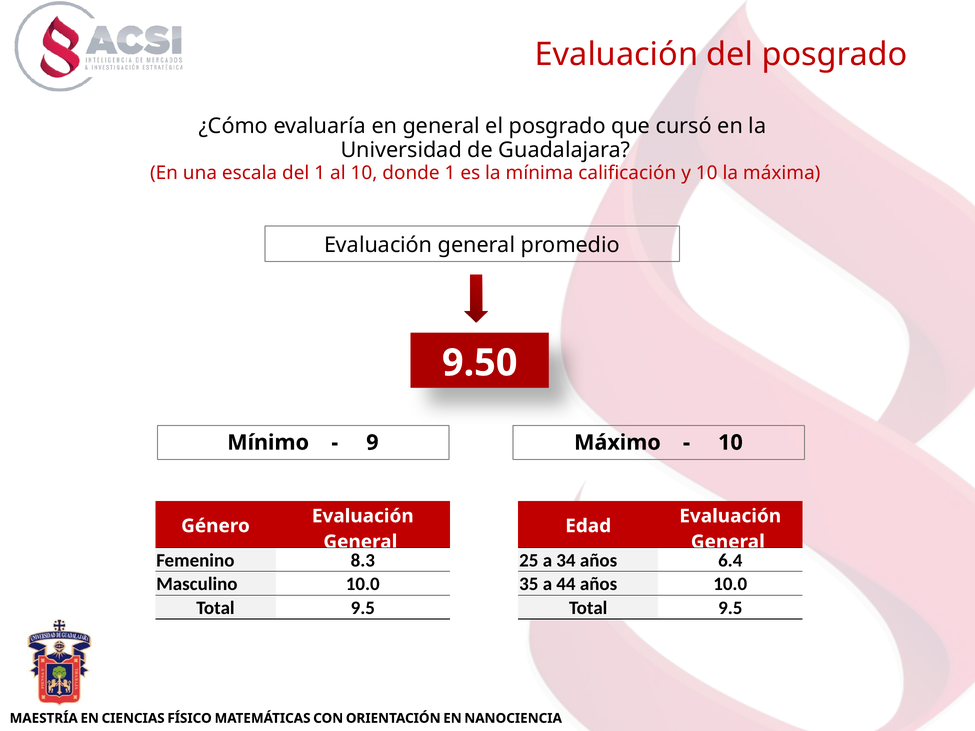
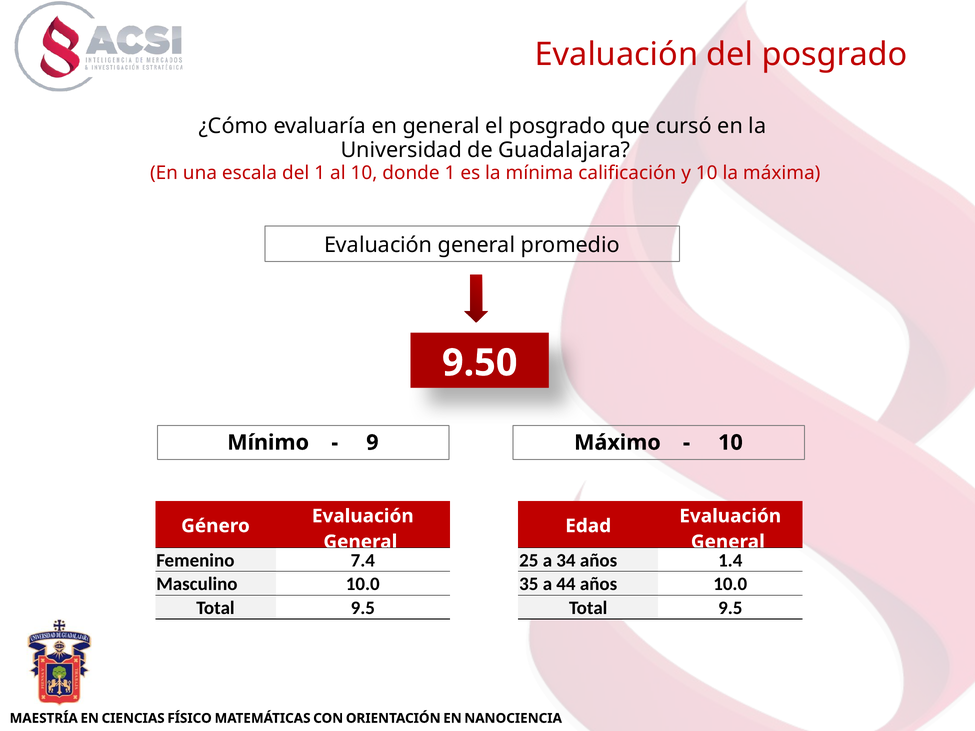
8.3: 8.3 -> 7.4
6.4: 6.4 -> 1.4
